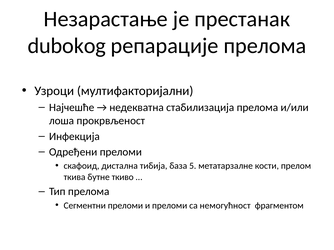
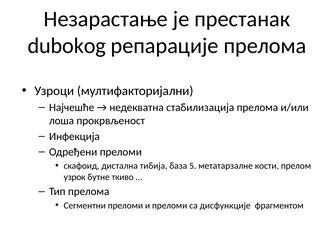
ткива: ткива -> узрок
немогућност: немогућност -> дисфункције
